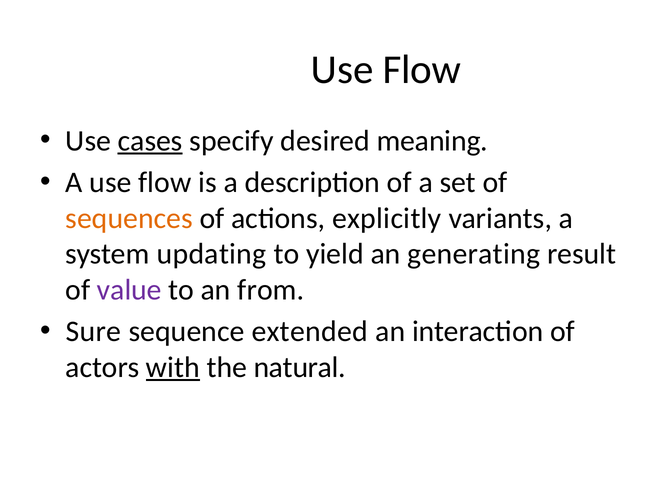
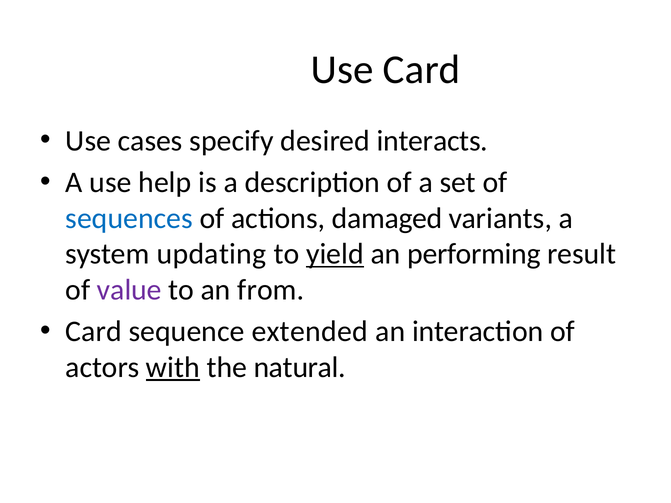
Flow at (422, 70): Flow -> Card
cases underline: present -> none
meaning: meaning -> interacts
A use flow: flow -> help
sequences colour: orange -> blue
explicitly: explicitly -> damaged
yield underline: none -> present
generating: generating -> performing
Sure at (94, 332): Sure -> Card
